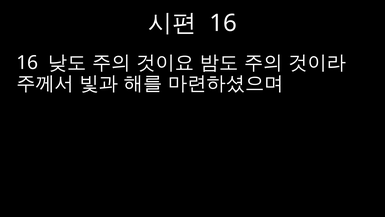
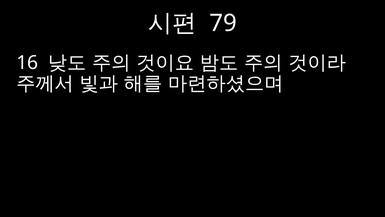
16 at (223, 23): 16 -> 79
